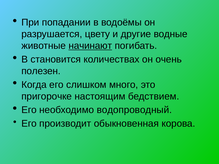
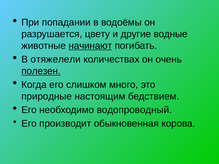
становится: становится -> отяжелели
полезен underline: none -> present
пригорочке: пригорочке -> природные
